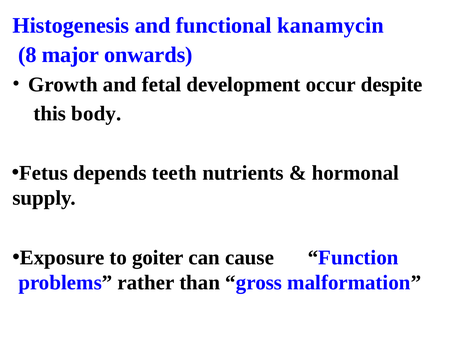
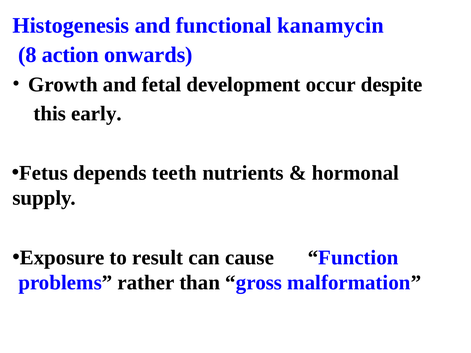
major: major -> action
body: body -> early
goiter: goiter -> result
